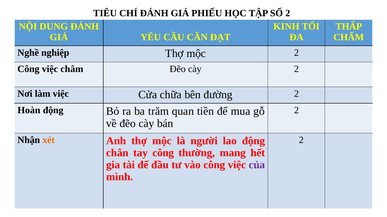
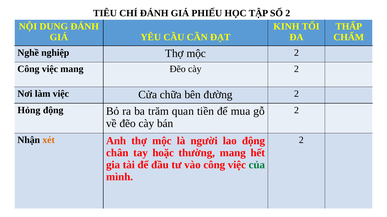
việc châm: châm -> mang
Hoàn: Hoàn -> Hỏng
tay công: công -> hoặc
của colour: purple -> green
